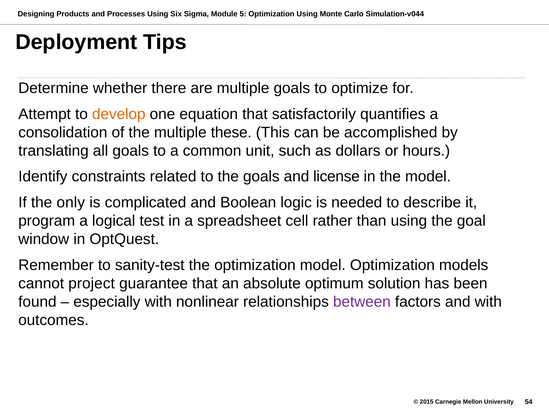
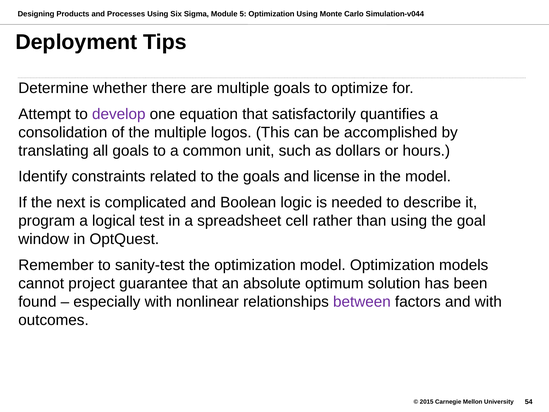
develop colour: orange -> purple
these: these -> logos
only: only -> next
